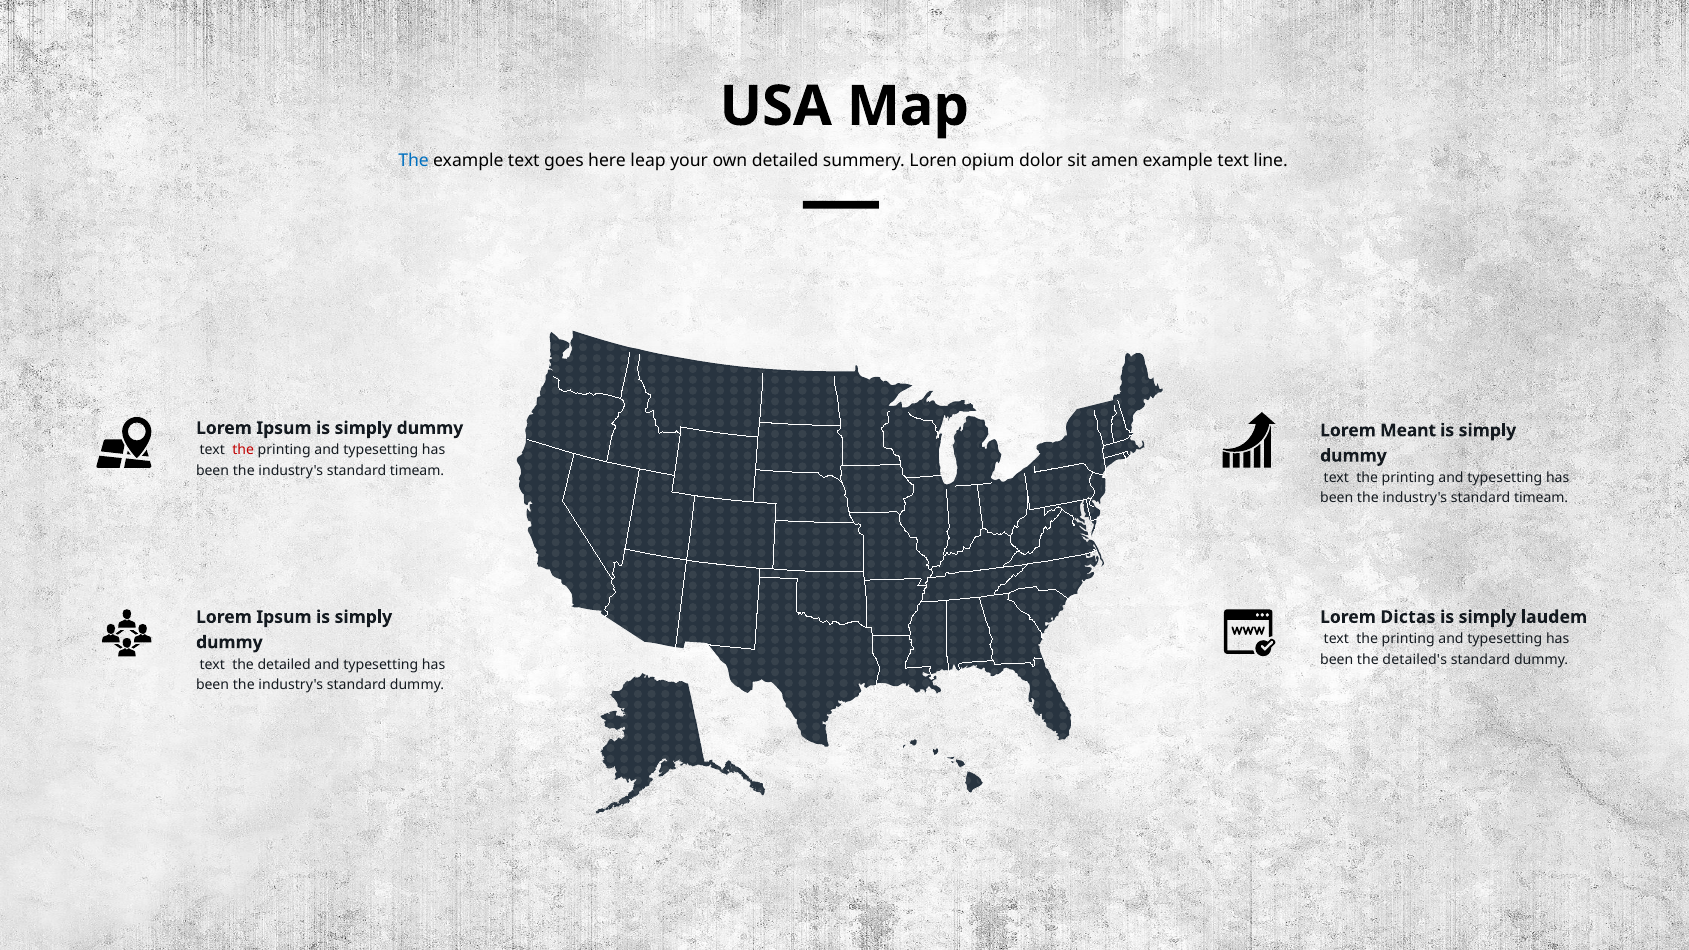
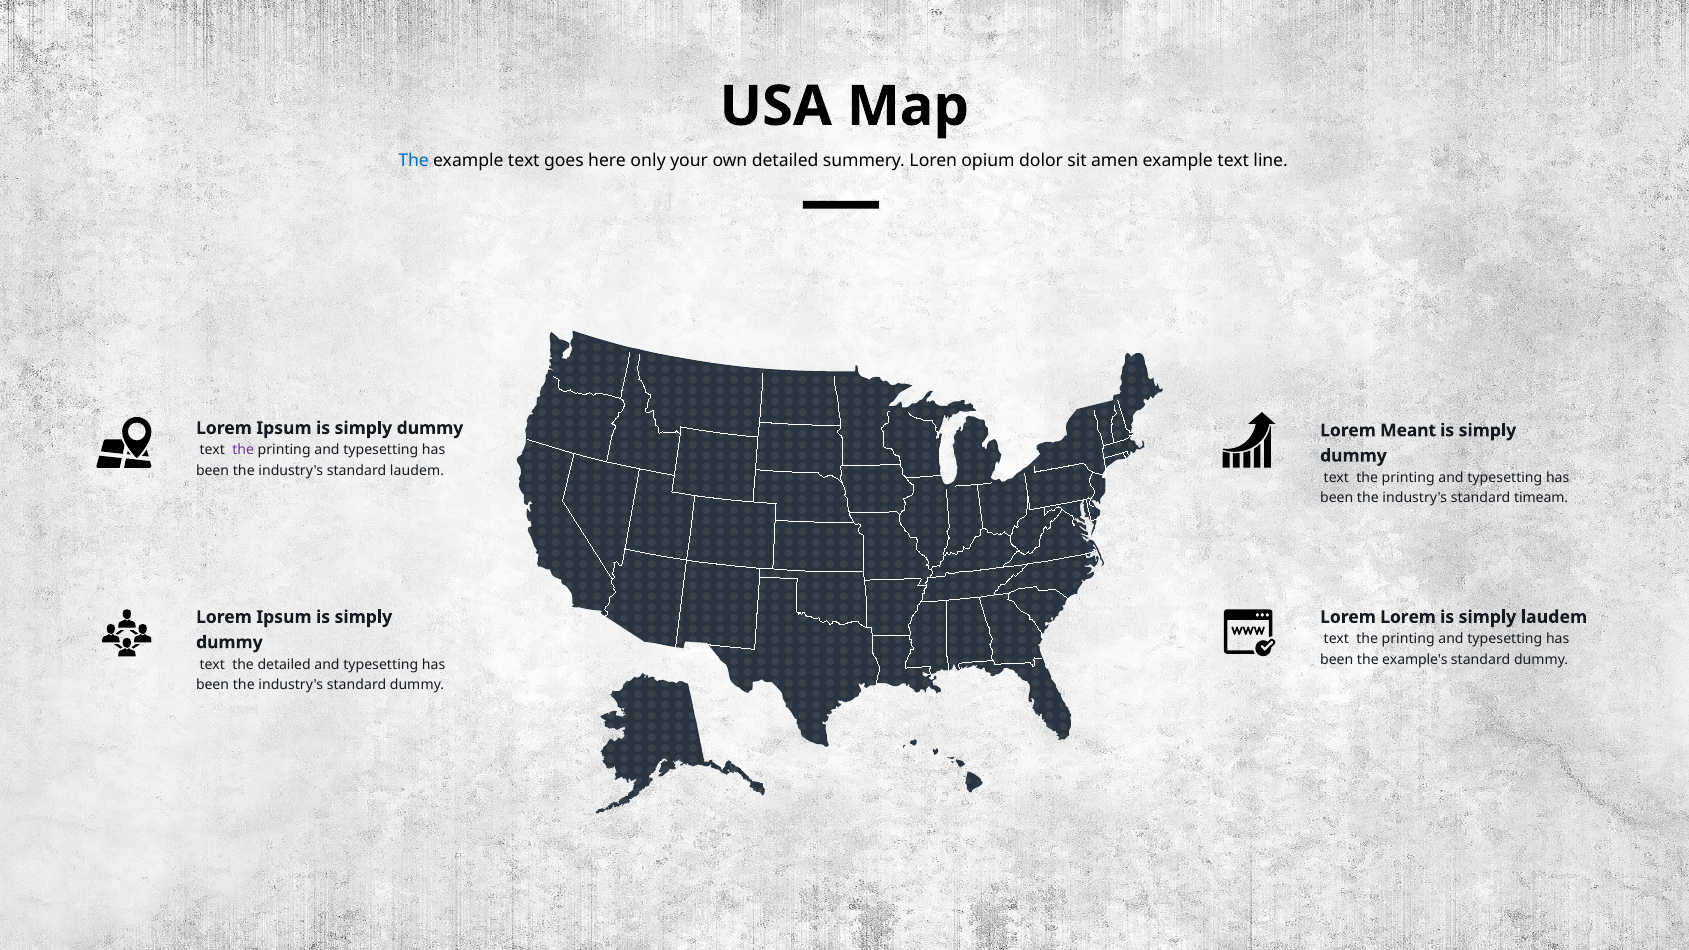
leap: leap -> only
the at (243, 450) colour: red -> purple
timeam at (417, 470): timeam -> laudem
Lorem Dictas: Dictas -> Lorem
detailed's: detailed's -> example's
